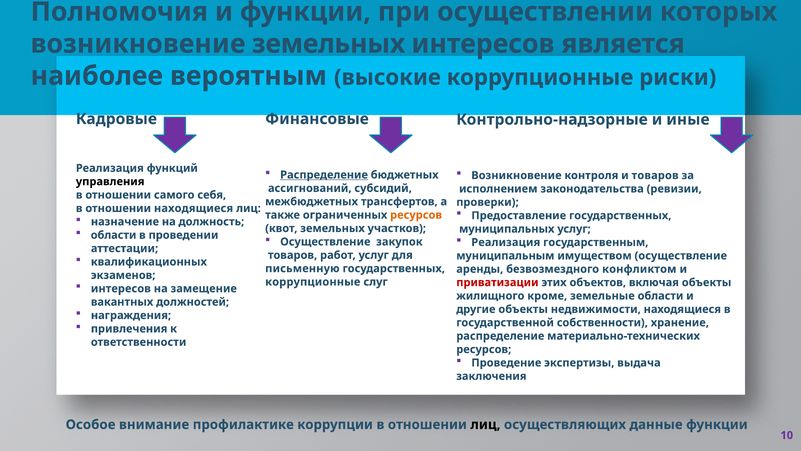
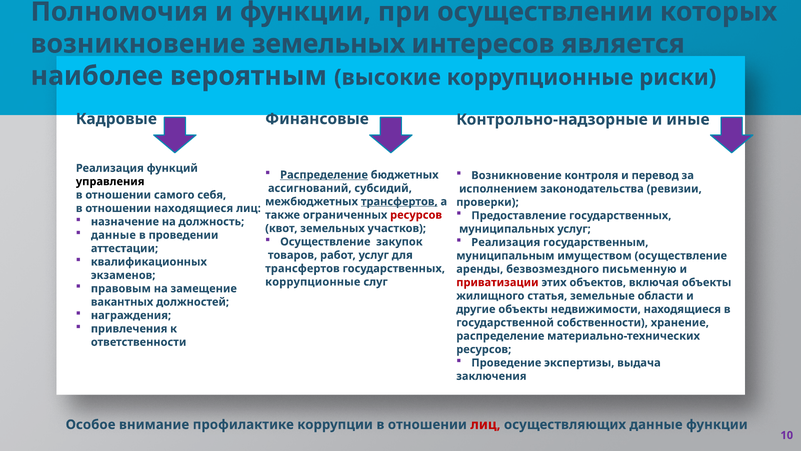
и товаров: товаров -> перевод
трансфертов at (399, 201) underline: none -> present
ресурсов at (416, 215) colour: orange -> red
области at (114, 235): области -> данные
письменную at (302, 268): письменную -> трансфертов
конфликтом: конфликтом -> письменную
интересов at (121, 288): интересов -> правовым
кроме: кроме -> статья
лиц at (485, 424) colour: black -> red
